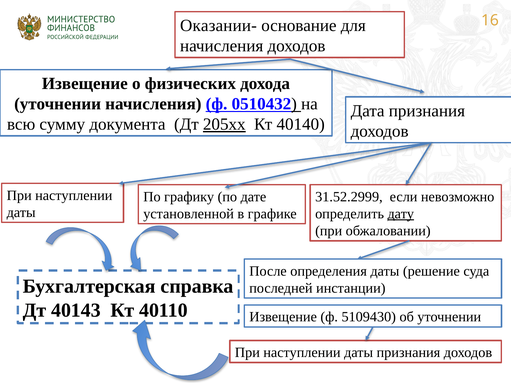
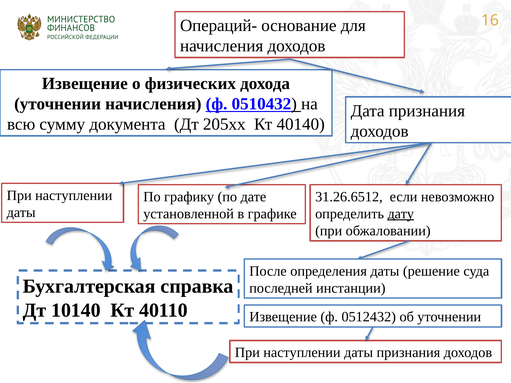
Оказании-: Оказании- -> Операций-
205хх underline: present -> none
31.52.2999: 31.52.2999 -> 31.26.6512
40143: 40143 -> 10140
5109430: 5109430 -> 0512432
